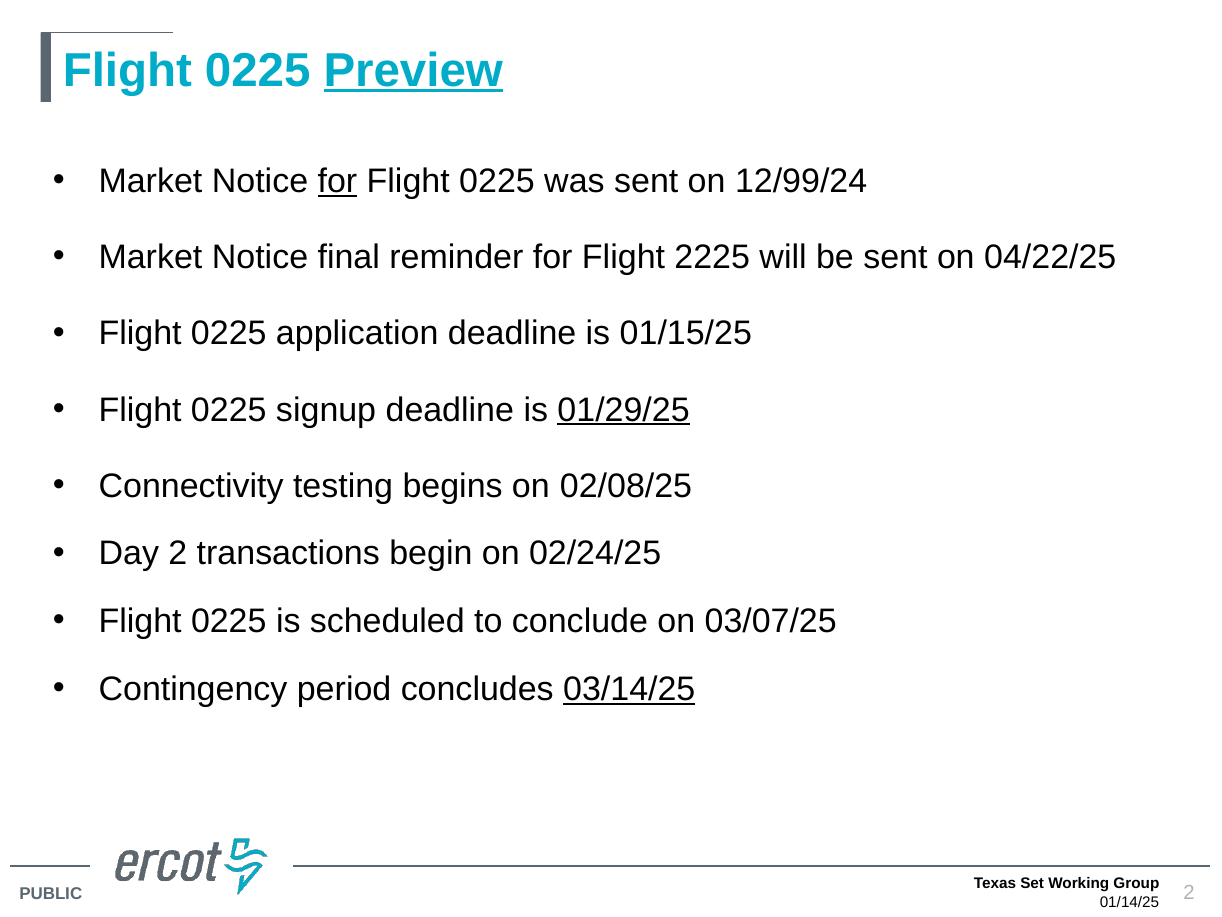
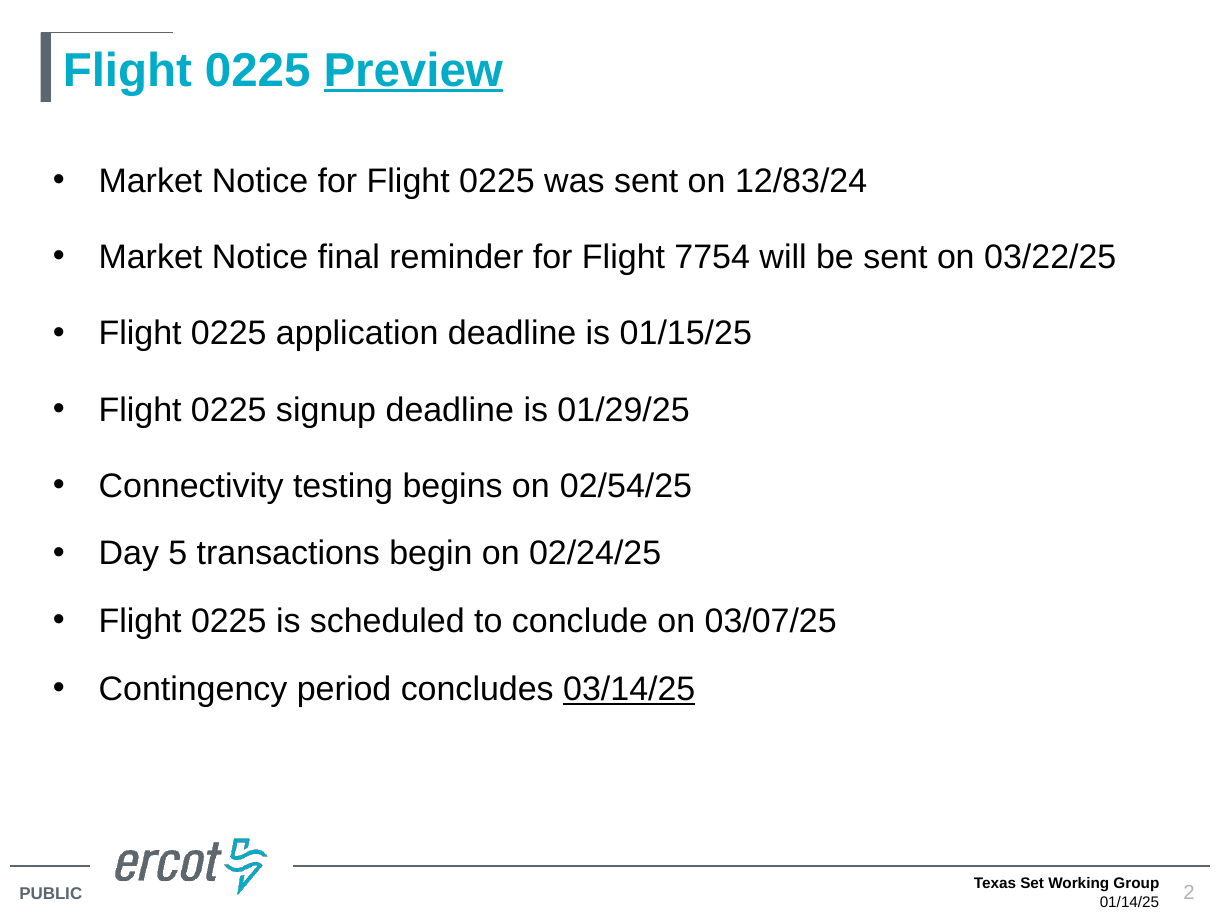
for at (337, 182) underline: present -> none
12/99/24: 12/99/24 -> 12/83/24
2225: 2225 -> 7754
04/22/25: 04/22/25 -> 03/22/25
01/29/25 underline: present -> none
02/08/25: 02/08/25 -> 02/54/25
Day 2: 2 -> 5
